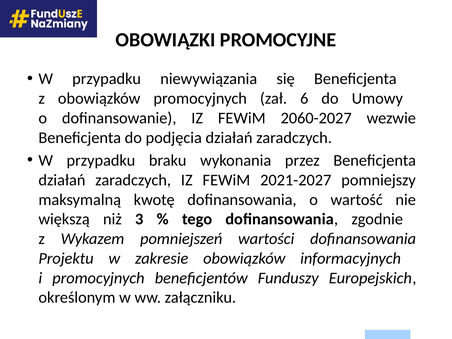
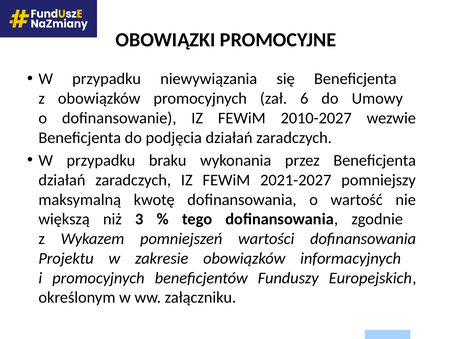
2060-2027: 2060-2027 -> 2010-2027
